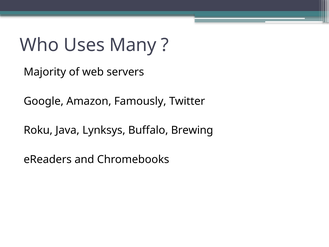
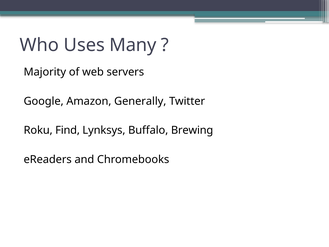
Famously: Famously -> Generally
Java: Java -> Find
